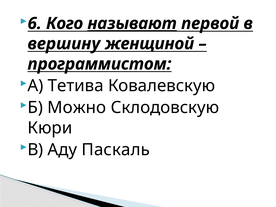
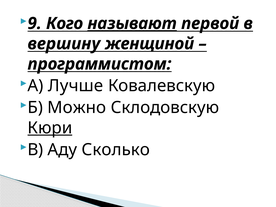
6: 6 -> 9
Тетива: Тетива -> Лучше
Кюри underline: none -> present
Паскаль: Паскаль -> Сколько
